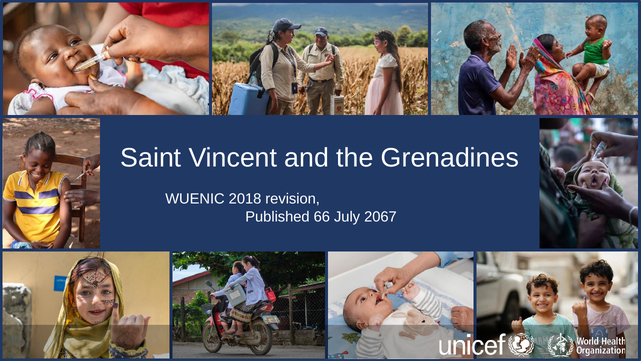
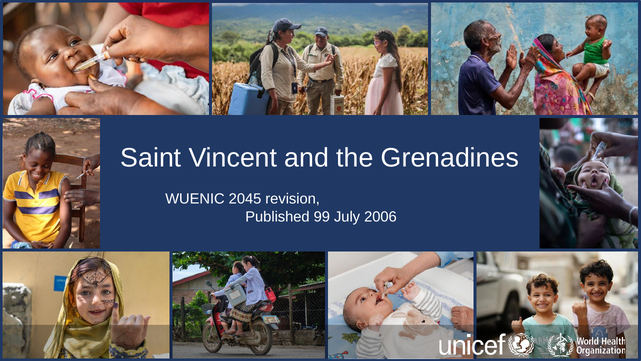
2018: 2018 -> 2045
66: 66 -> 99
2067: 2067 -> 2006
